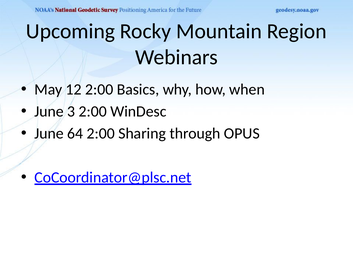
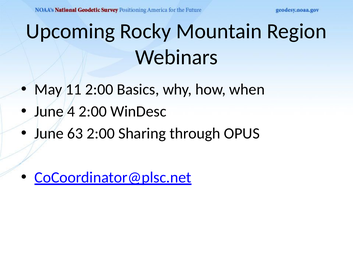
12: 12 -> 11
3: 3 -> 4
64: 64 -> 63
